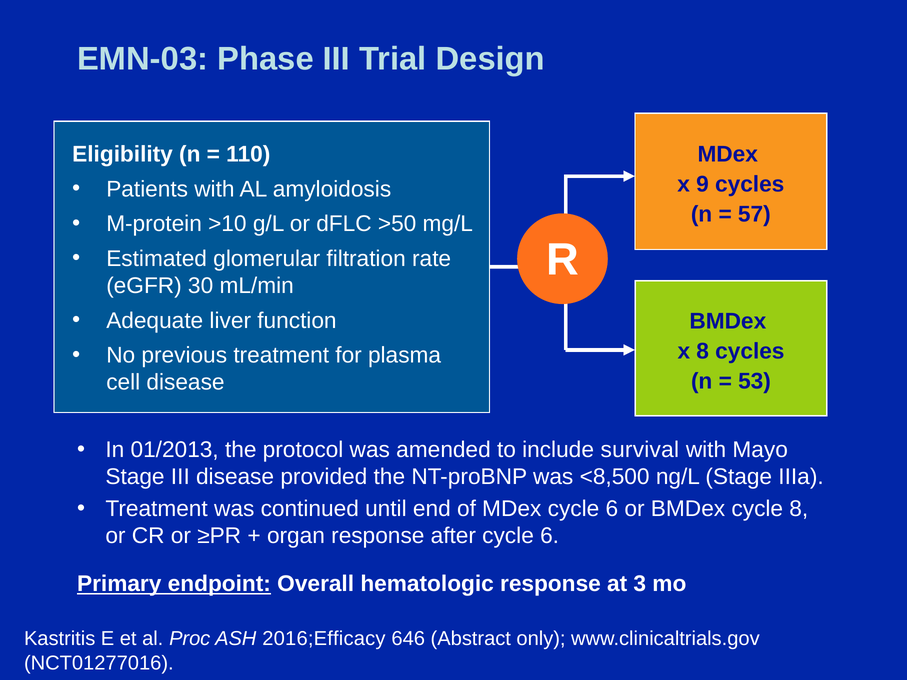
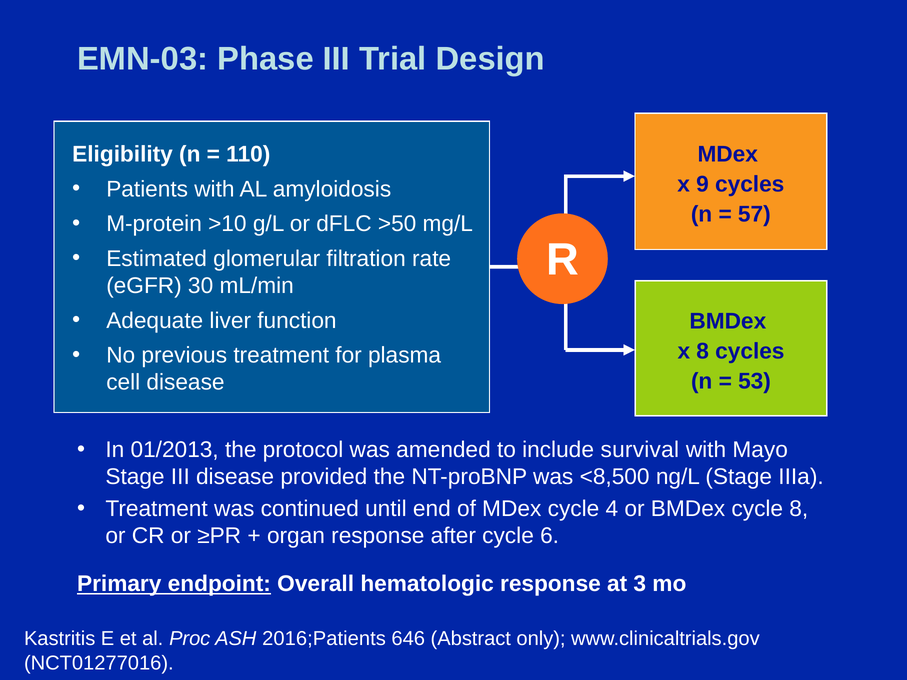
MDex cycle 6: 6 -> 4
2016;Efficacy: 2016;Efficacy -> 2016;Patients
